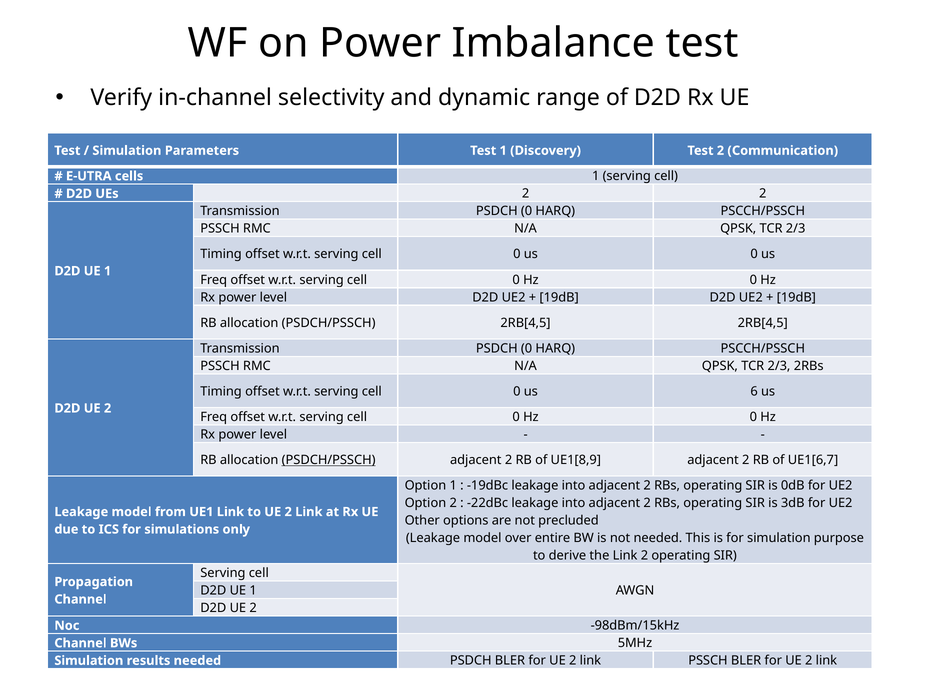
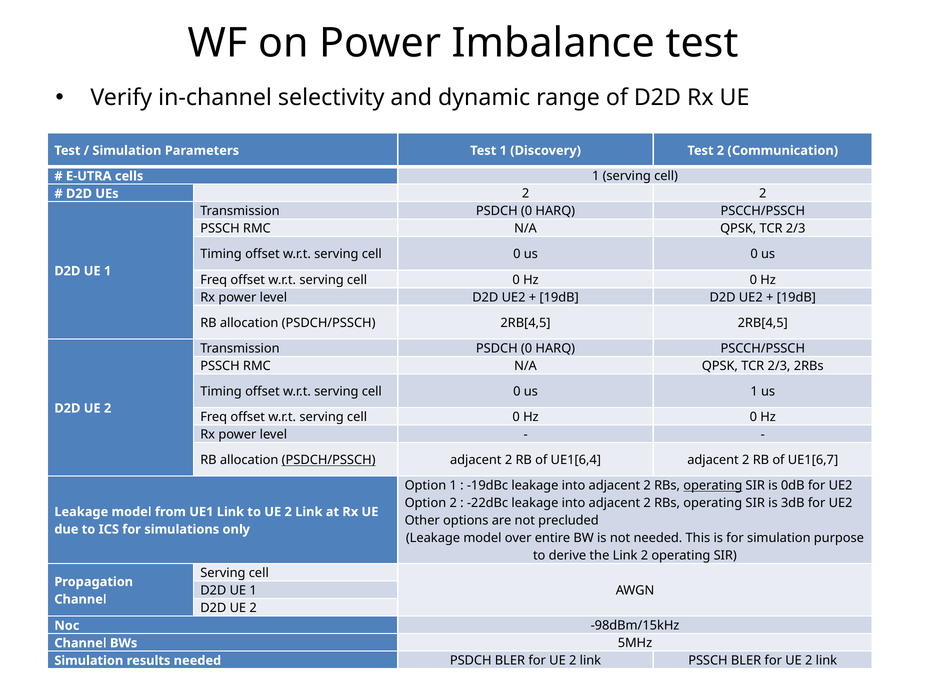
us 6: 6 -> 1
UE1[8,9: UE1[8,9 -> UE1[6,4
operating at (713, 486) underline: none -> present
